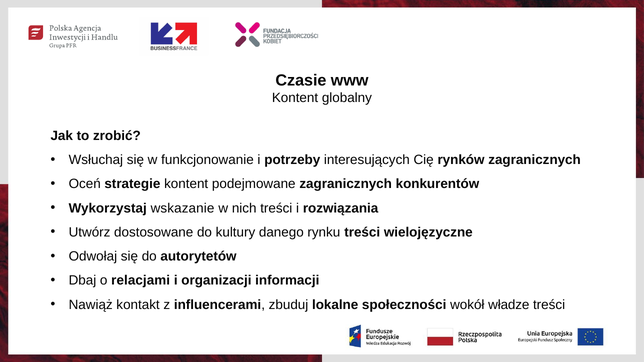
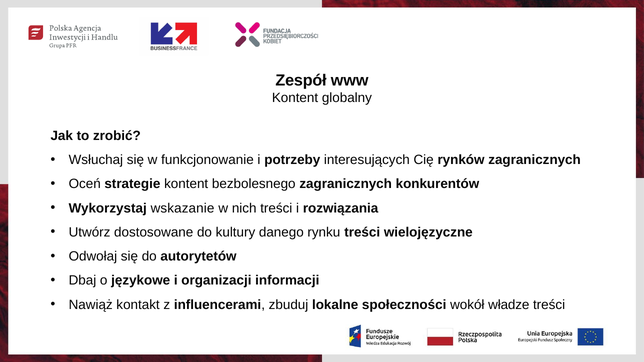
Czasie: Czasie -> Zespół
podejmowane: podejmowane -> bezbolesnego
relacjami: relacjami -> językowe
